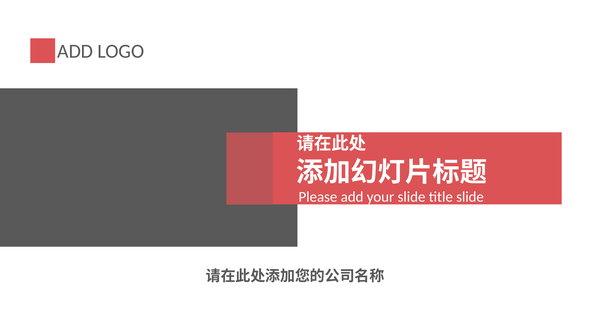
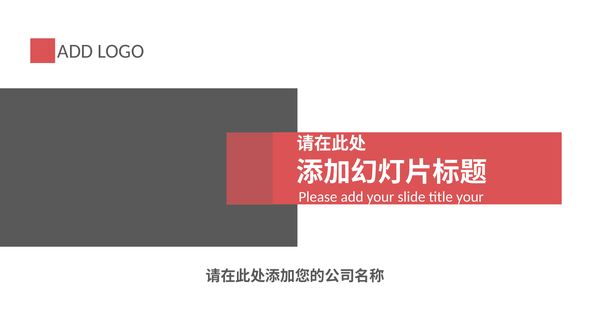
title slide: slide -> your
